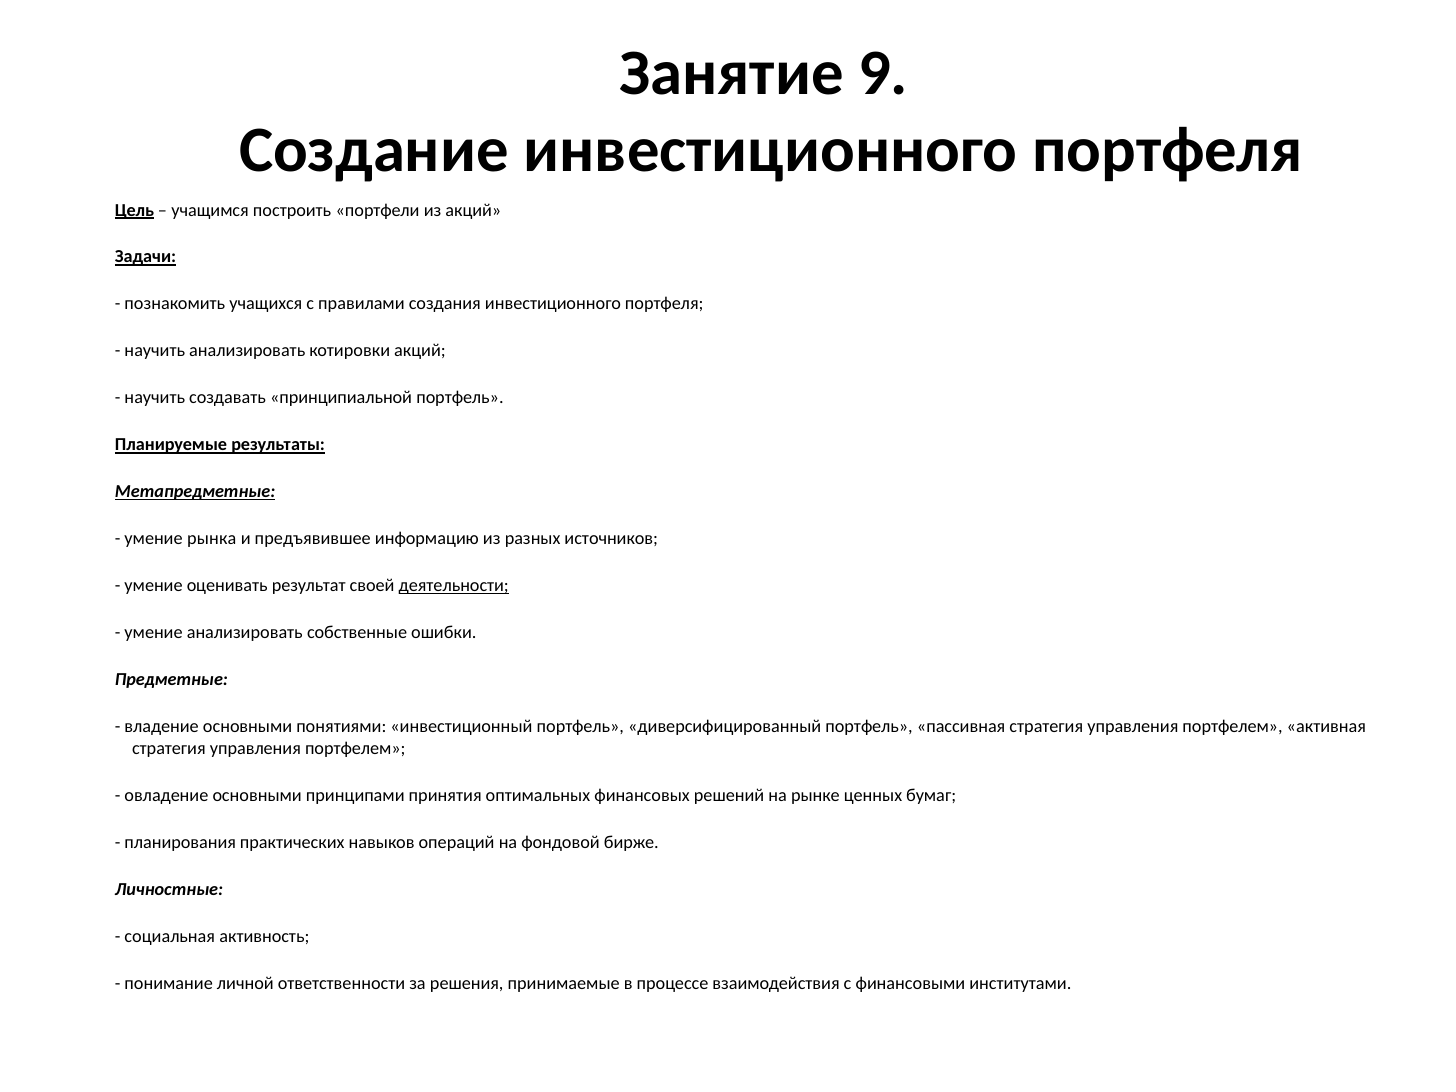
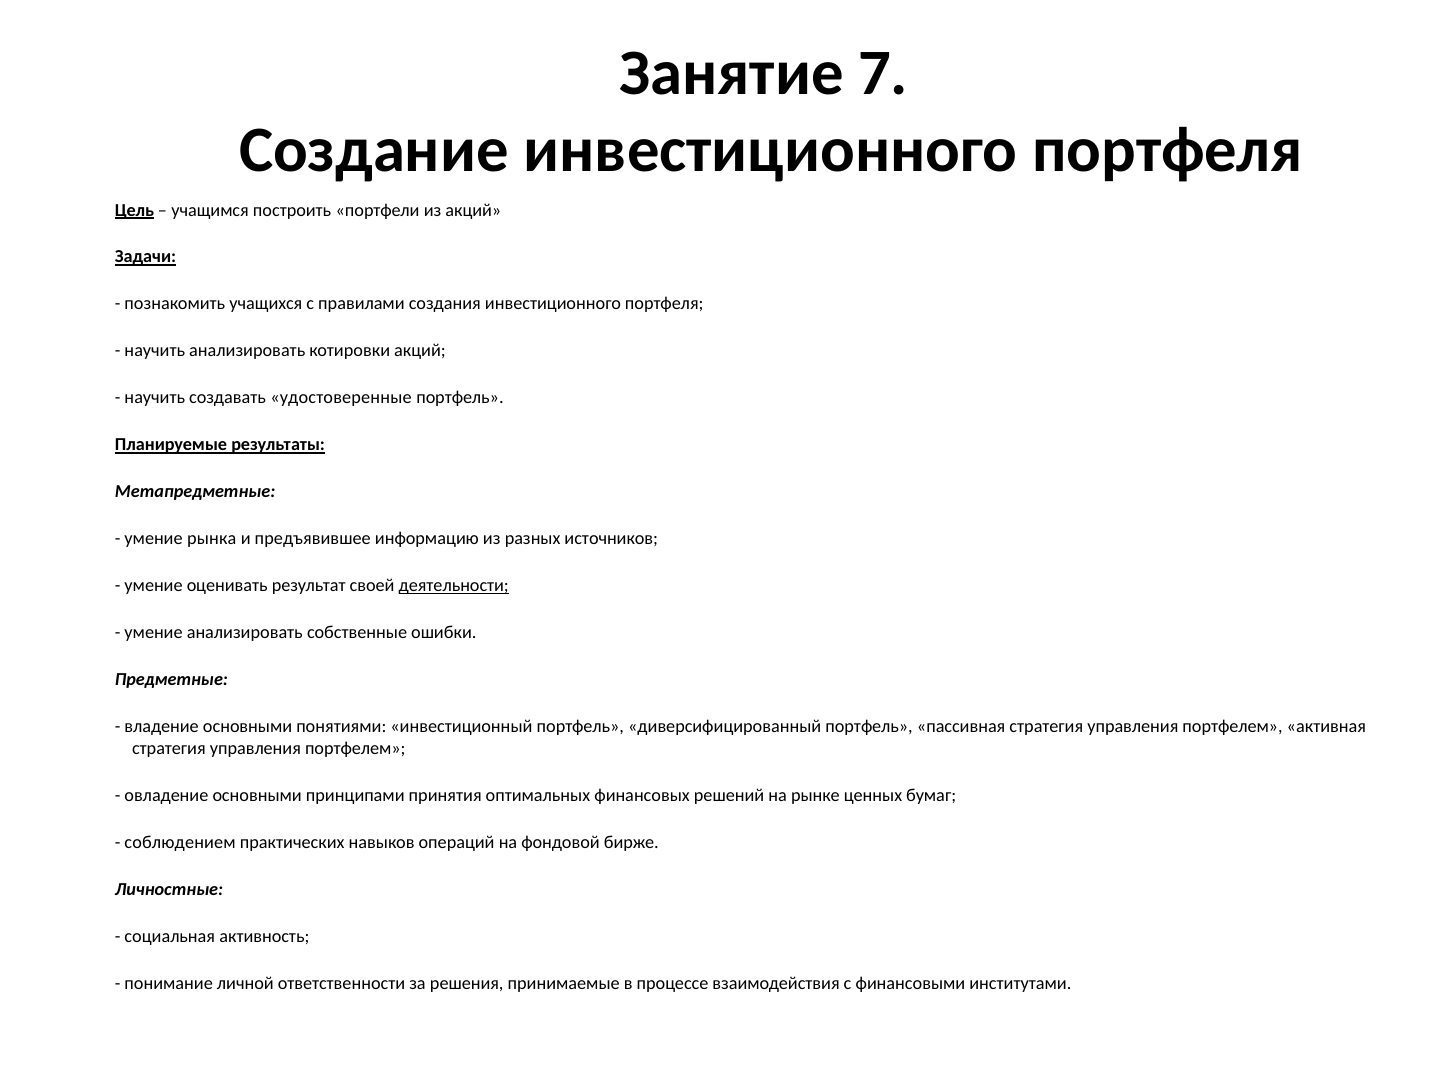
9: 9 -> 7
принципиальной: принципиальной -> удостоверенные
Метапредметные underline: present -> none
планирования: планирования -> соблюдением
